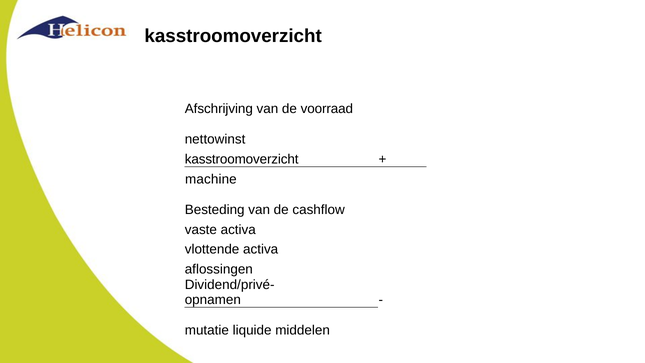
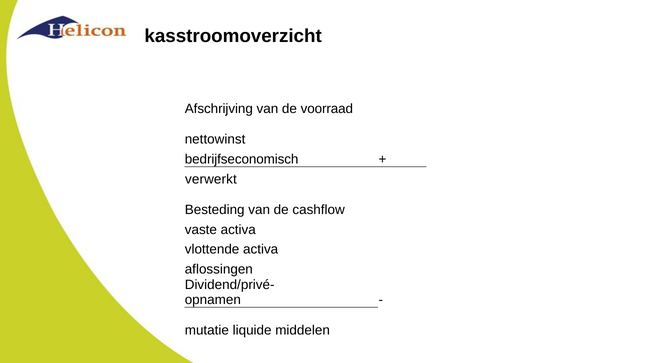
kasstroomoverzicht at (242, 159): kasstroomoverzicht -> bedrijfseconomisch
machine: machine -> verwerkt
